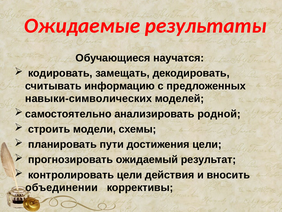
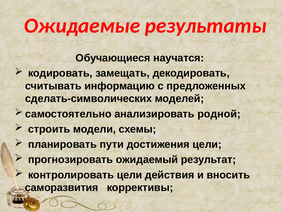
навыки-символических: навыки-символических -> сделать-символических
объединении: объединении -> саморазвития
